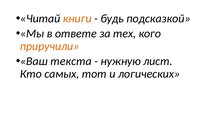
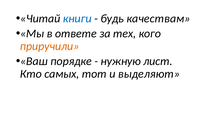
книги colour: orange -> blue
подсказкой: подсказкой -> качествам
текста: текста -> порядке
логических: логических -> выделяют
